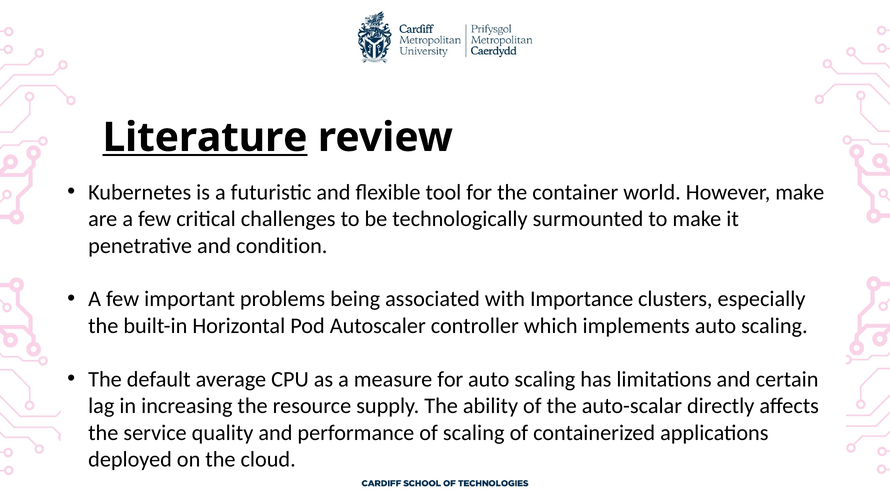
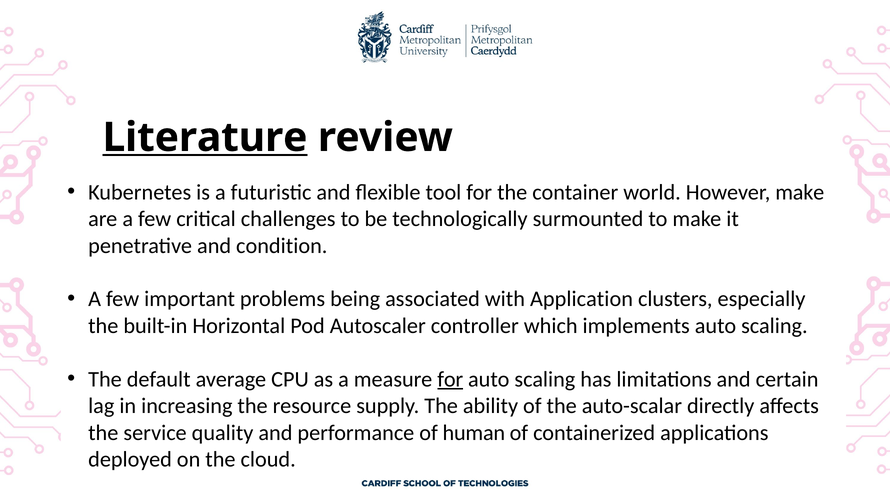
Importance: Importance -> Application
for at (450, 379) underline: none -> present
of scaling: scaling -> human
